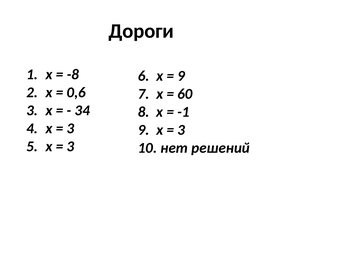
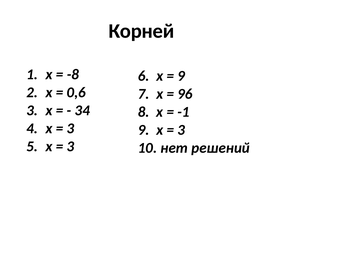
Дороги: Дороги -> Корней
60: 60 -> 96
